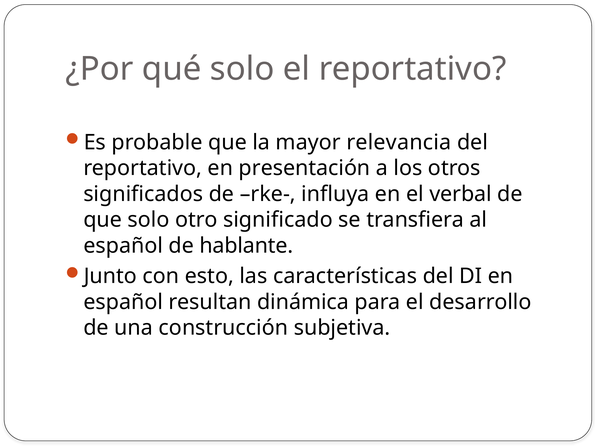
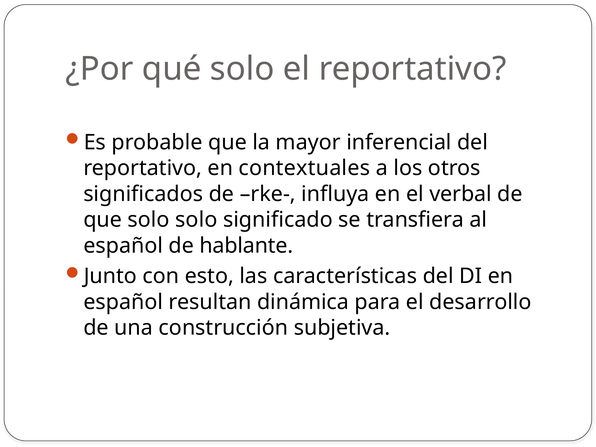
relevancia: relevancia -> inferencial
presentación: presentación -> contextuales
solo otro: otro -> solo
